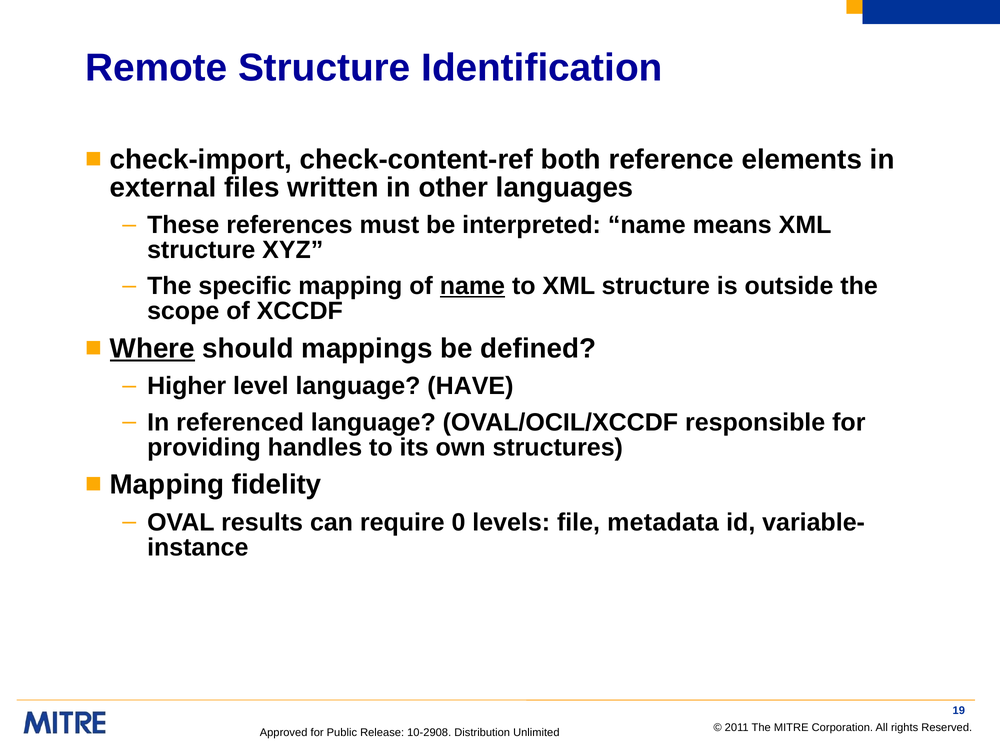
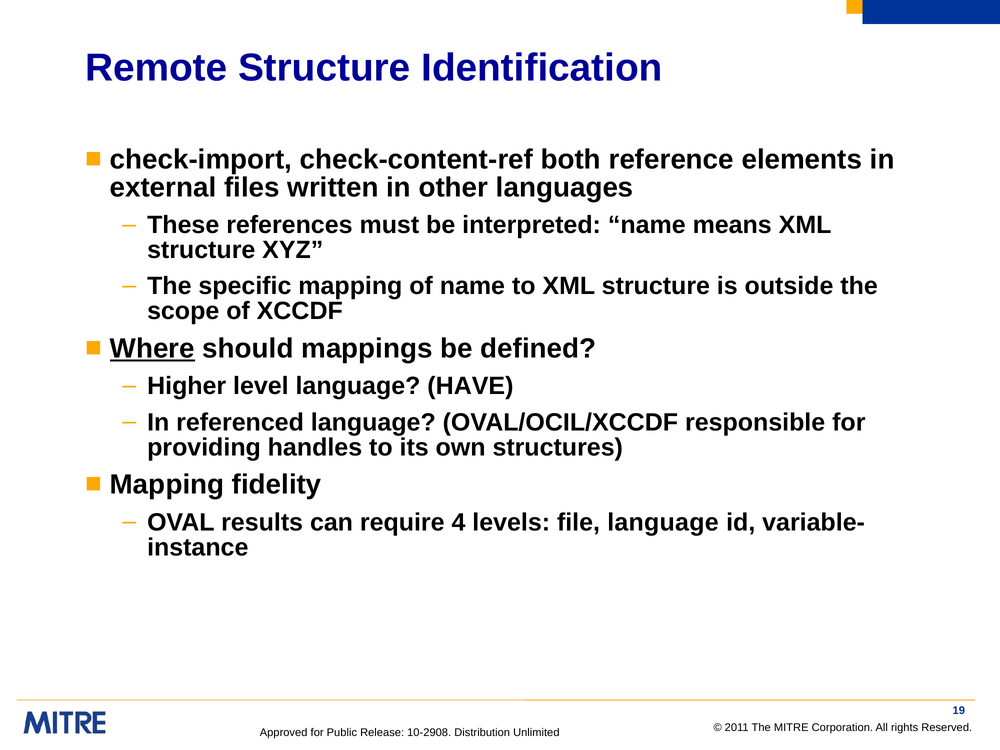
name at (472, 286) underline: present -> none
0: 0 -> 4
file metadata: metadata -> language
